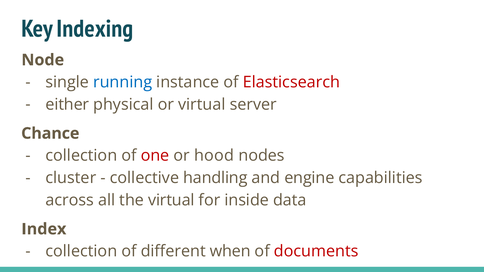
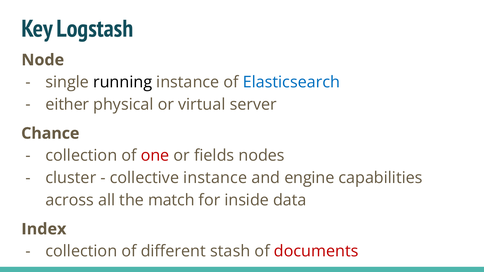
Indexing: Indexing -> Logstash
running colour: blue -> black
Elasticsearch colour: red -> blue
hood: hood -> fields
collective handling: handling -> instance
the virtual: virtual -> match
when: when -> stash
